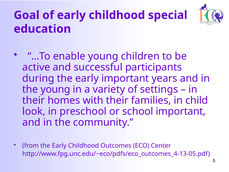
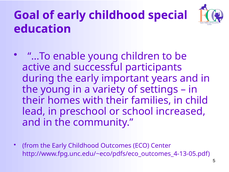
look: look -> lead
school important: important -> increased
